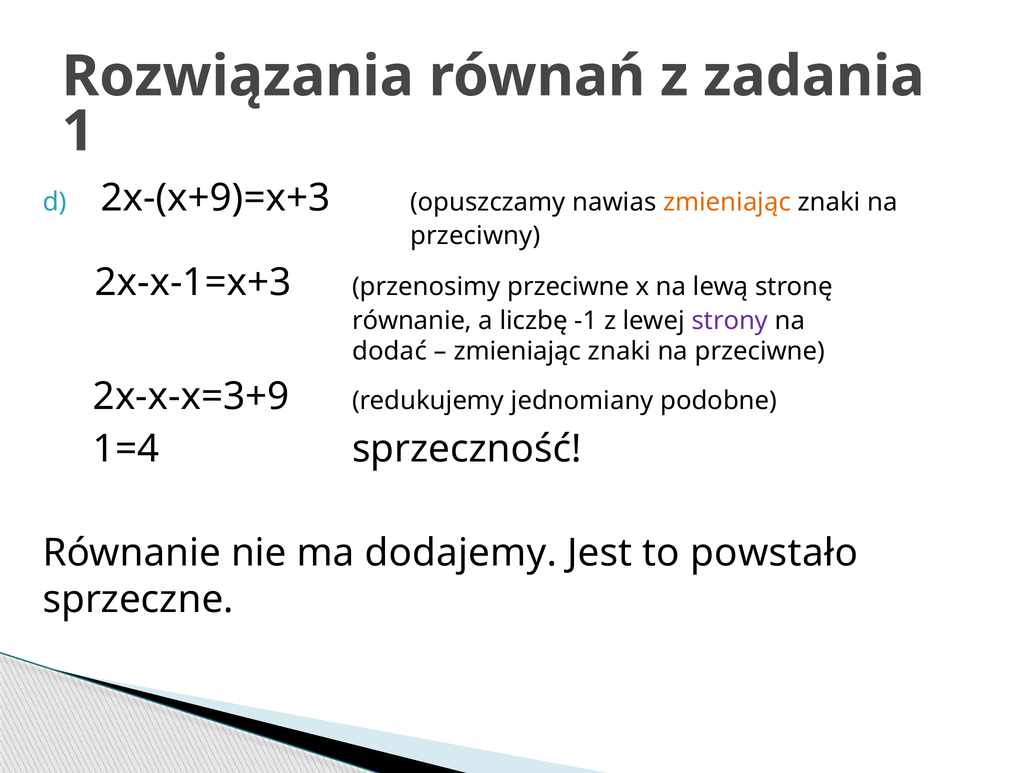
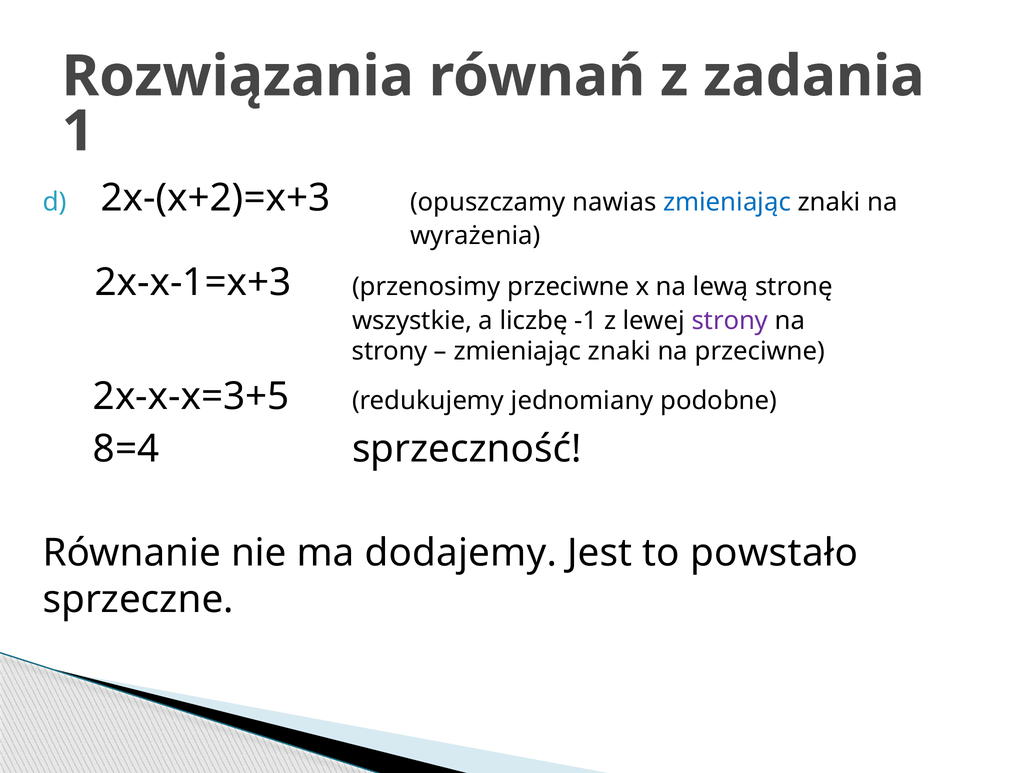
2x-(x+9)=x+3: 2x-(x+9)=x+3 -> 2x-(x+2)=x+3
zmieniając at (727, 202) colour: orange -> blue
przeciwny: przeciwny -> wyrażenia
równanie at (412, 321): równanie -> wszystkie
dodać at (390, 352): dodać -> strony
2x-x-x=3+9: 2x-x-x=3+9 -> 2x-x-x=3+5
1=4: 1=4 -> 8=4
